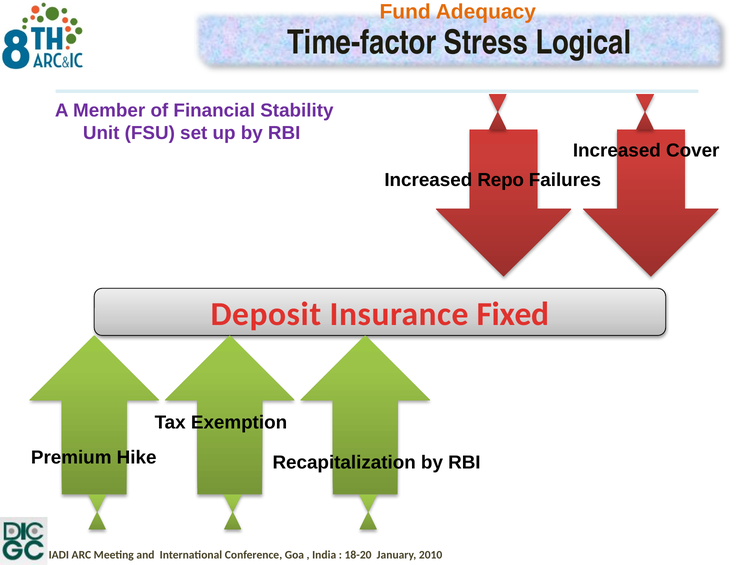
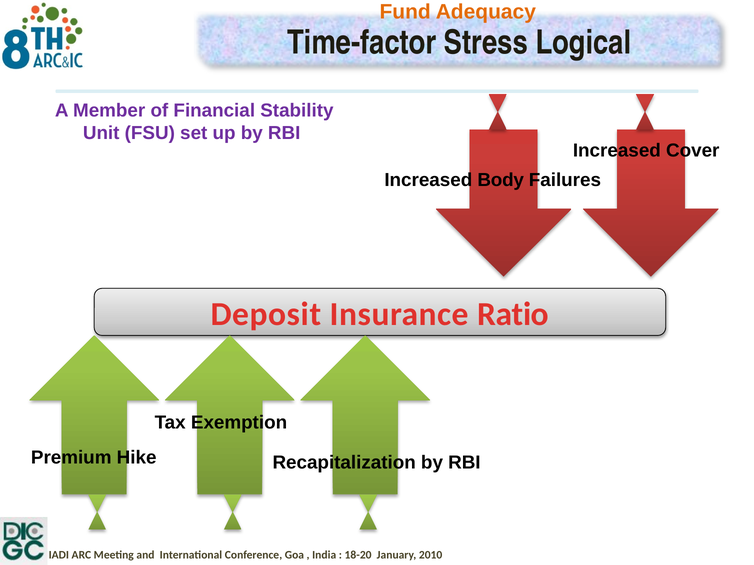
Repo: Repo -> Body
Fixed: Fixed -> Ratio
